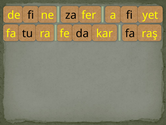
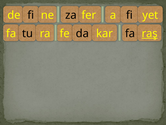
raş underline: none -> present
